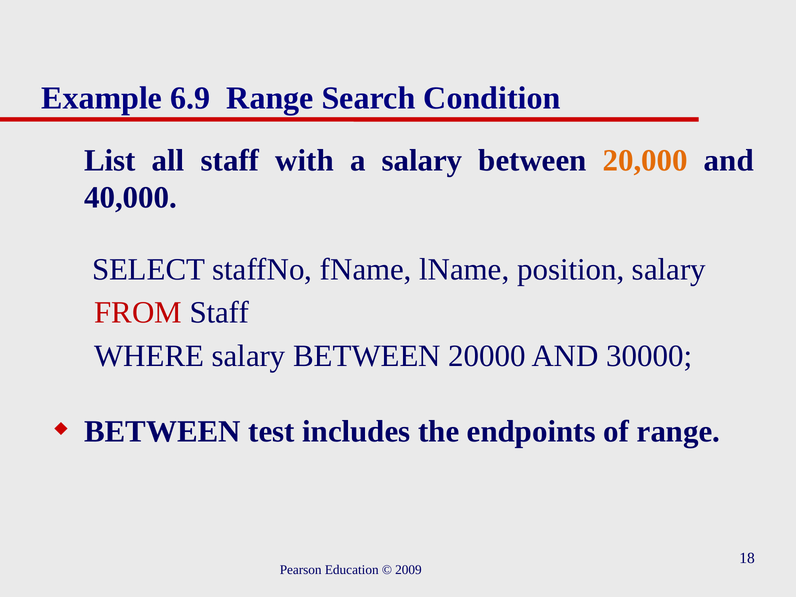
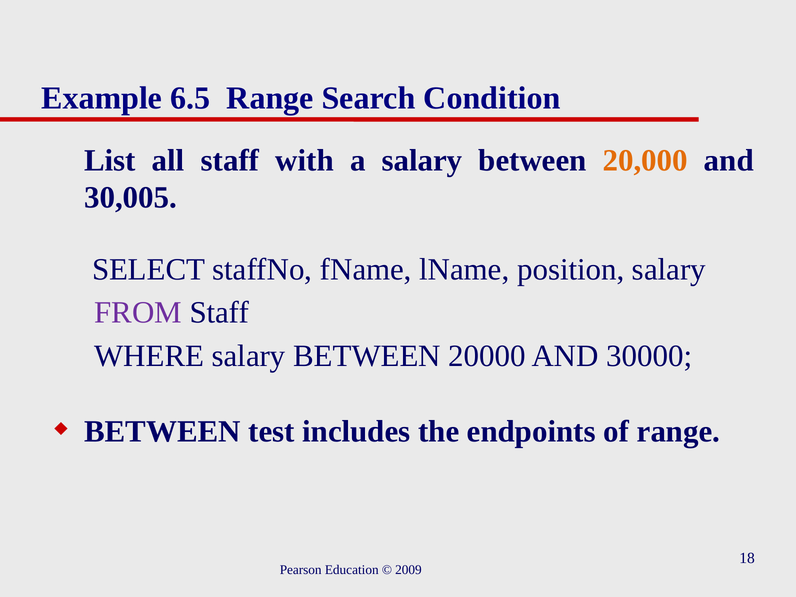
6.9: 6.9 -> 6.5
40,000: 40,000 -> 30,005
FROM colour: red -> purple
